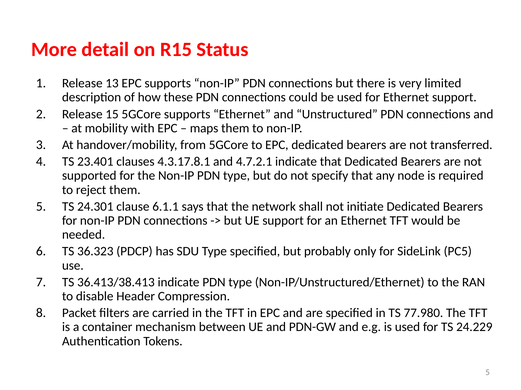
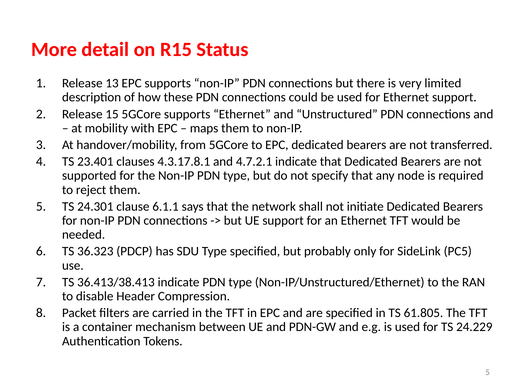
77.980: 77.980 -> 61.805
